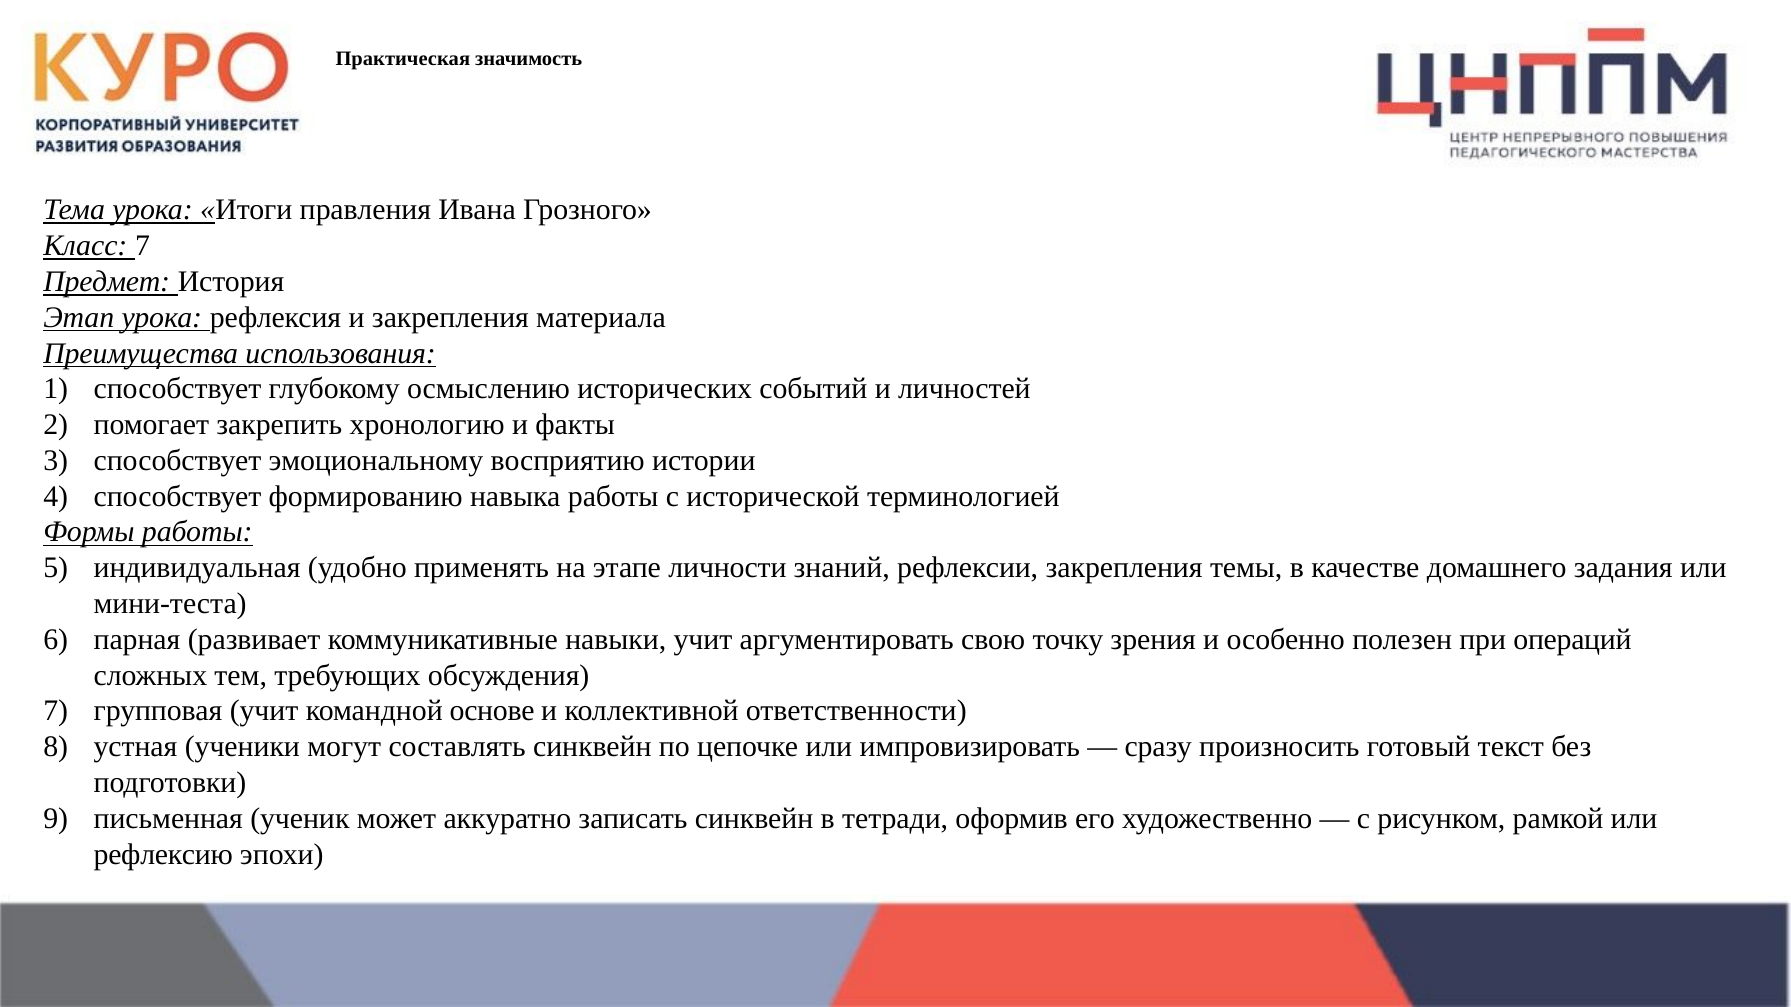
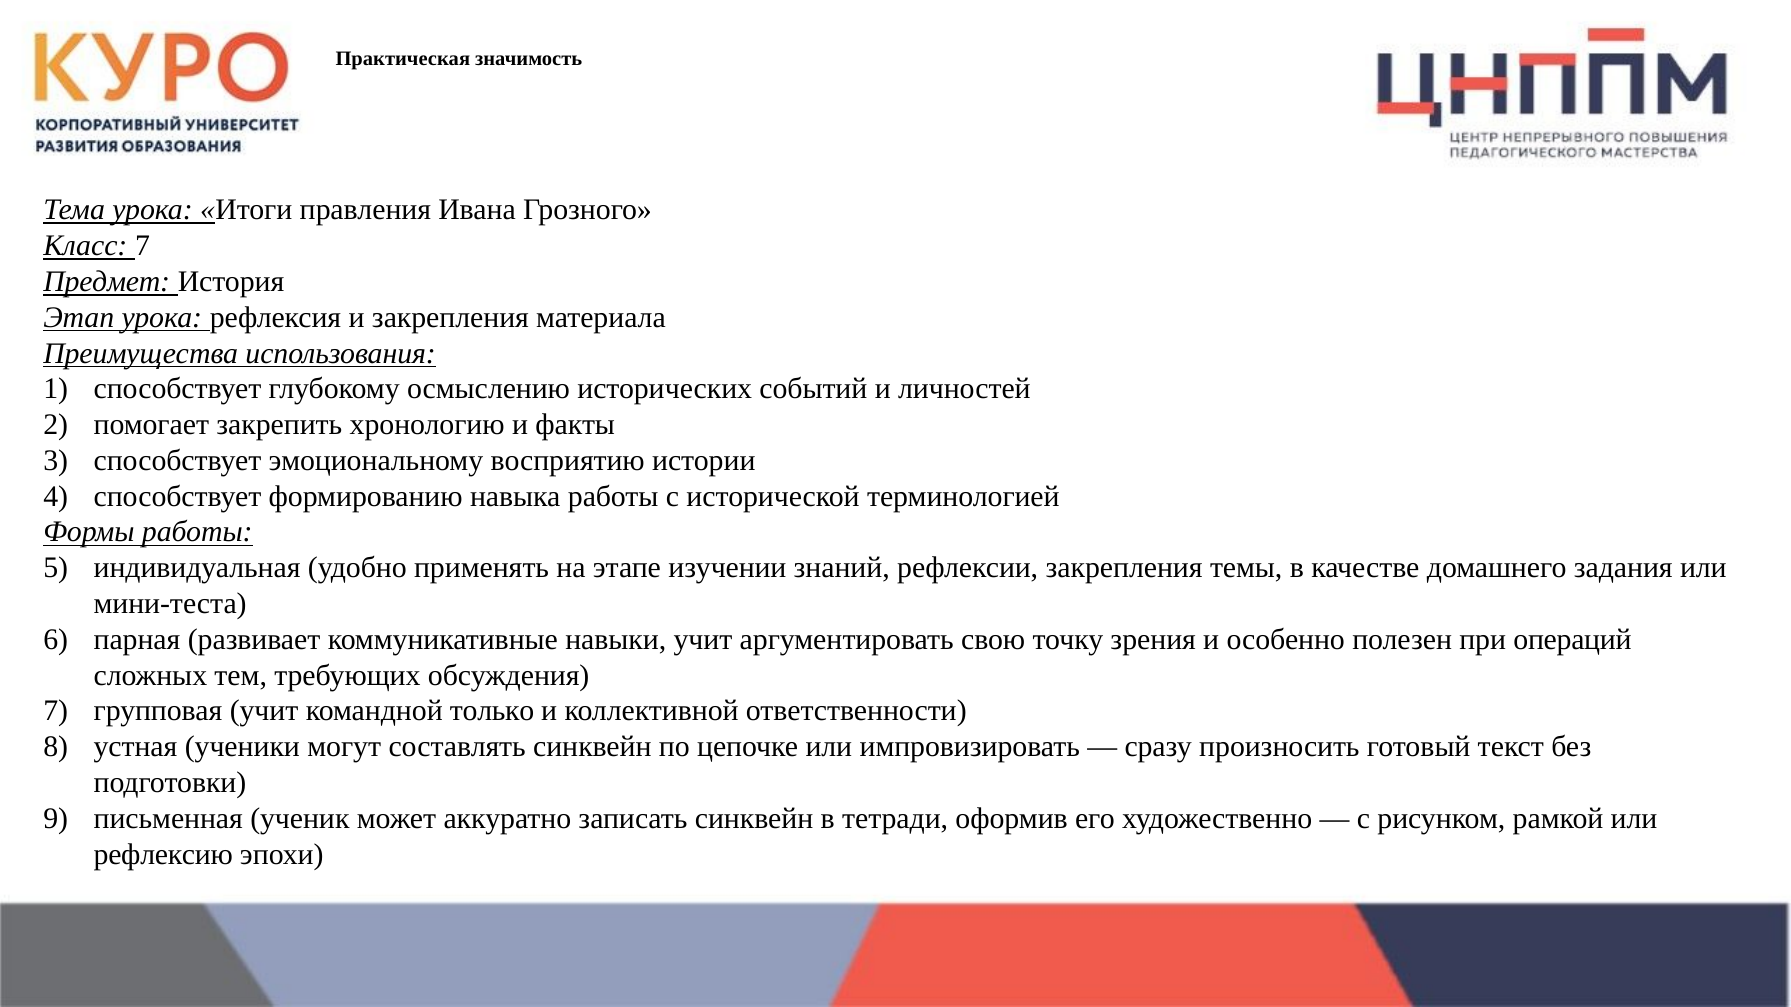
личности: личности -> изучении
основе: основе -> только
